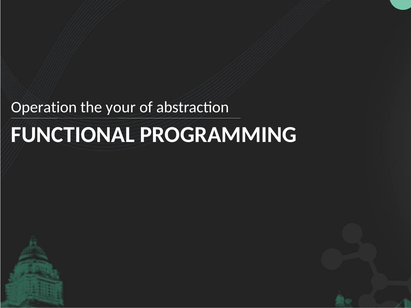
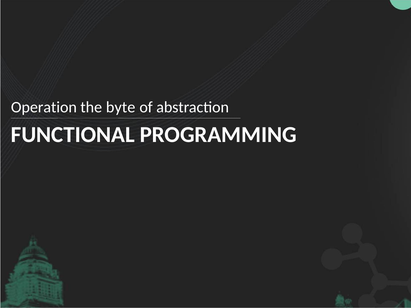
your: your -> byte
